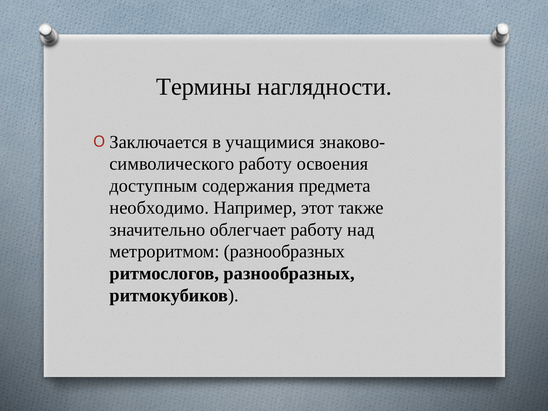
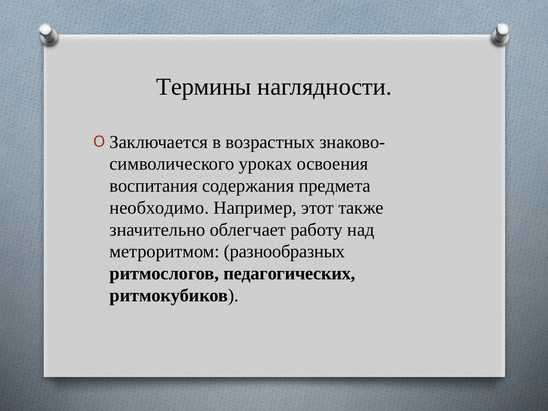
учащимися: учащимися -> возрастных
работу at (265, 164): работу -> уроках
доступным: доступным -> воспитания
ритмослогов разнообразных: разнообразных -> педагогических
